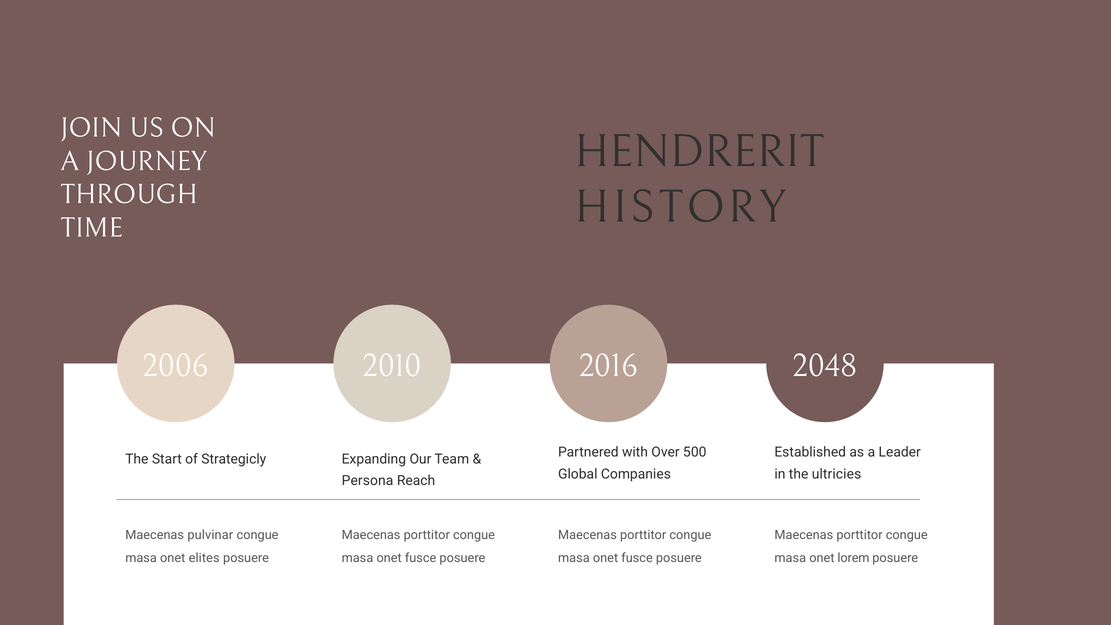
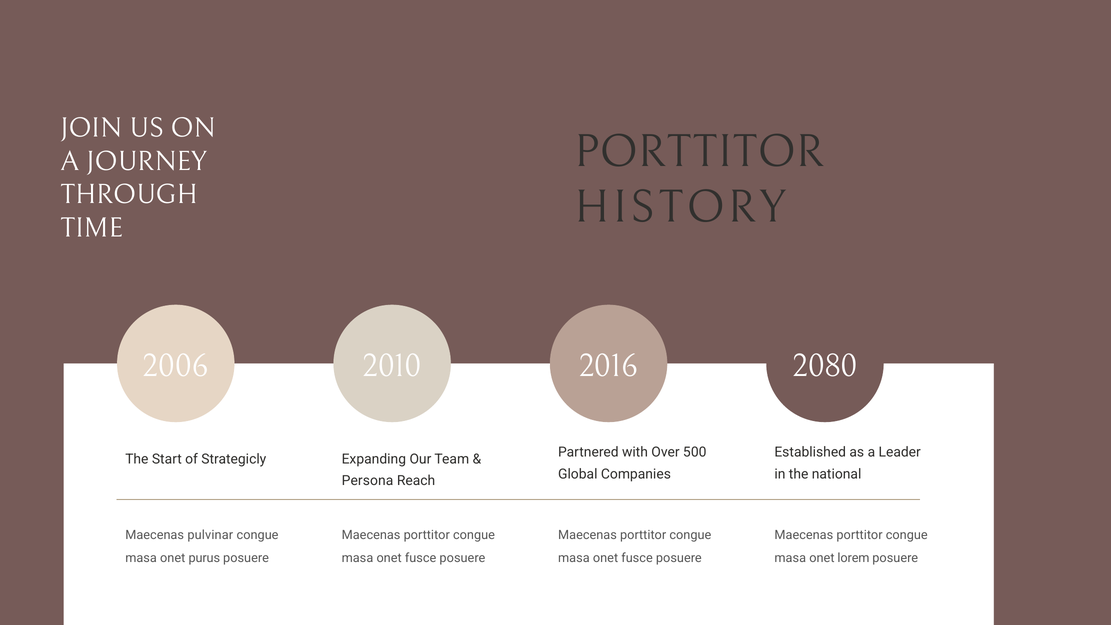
HENDRERIT at (700, 151): HENDRERIT -> PORTTITOR
2048: 2048 -> 2080
ultricies: ultricies -> national
elites: elites -> purus
